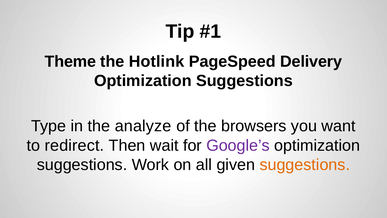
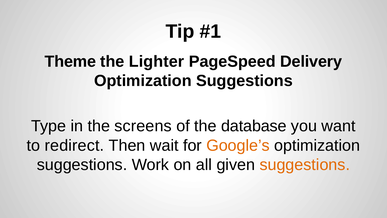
Hotlink: Hotlink -> Lighter
analyze: analyze -> screens
browsers: browsers -> database
Google’s colour: purple -> orange
